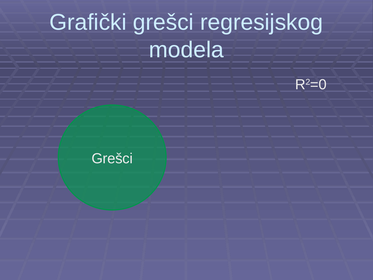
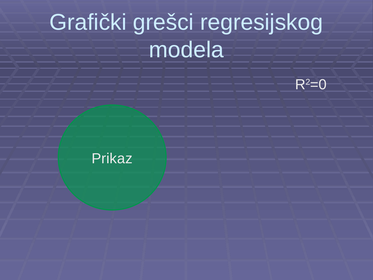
Grešci at (112, 158): Grešci -> Prikaz
